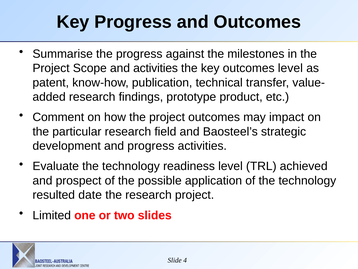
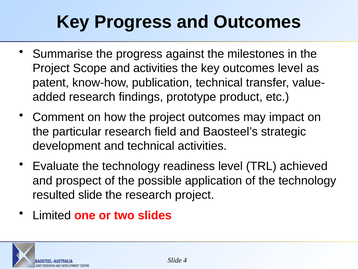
and progress: progress -> technical
resulted date: date -> slide
